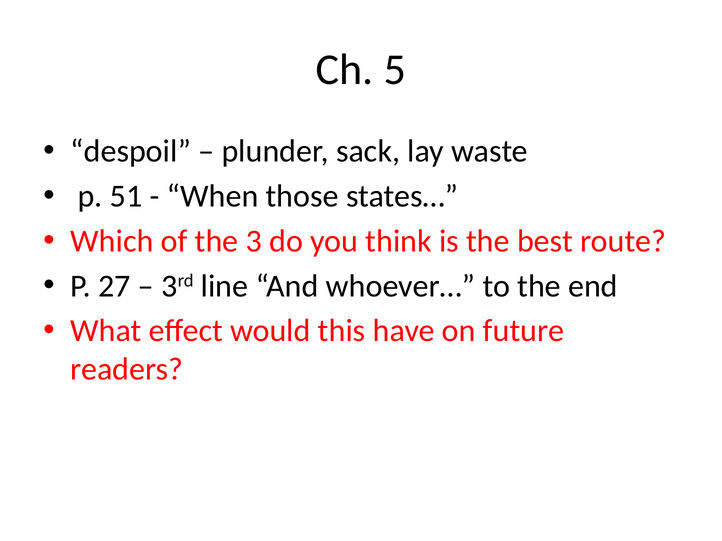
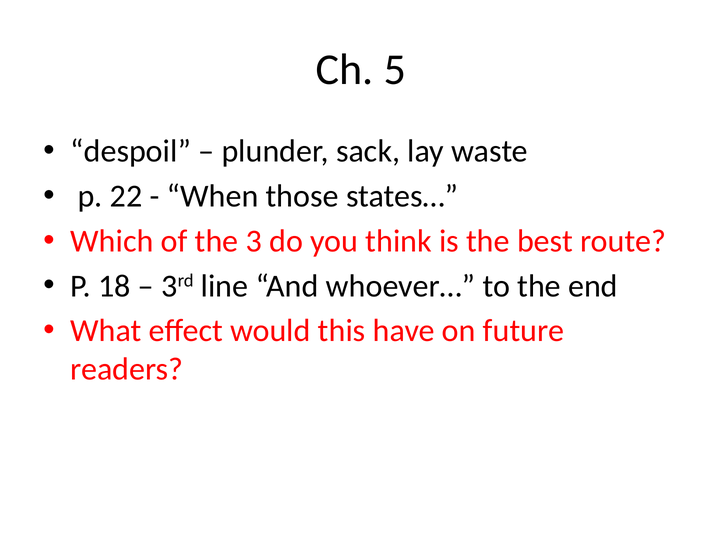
51: 51 -> 22
27: 27 -> 18
